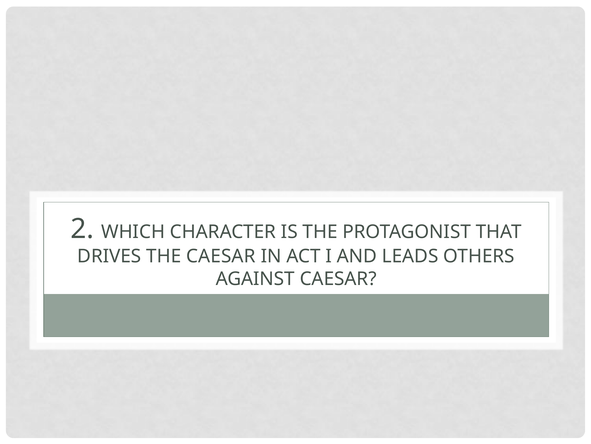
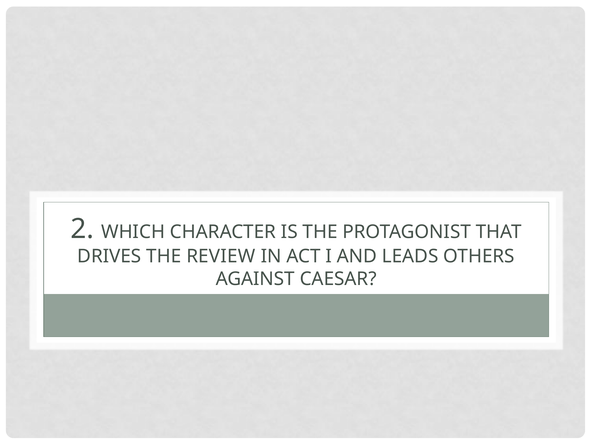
THE CAESAR: CAESAR -> REVIEW
